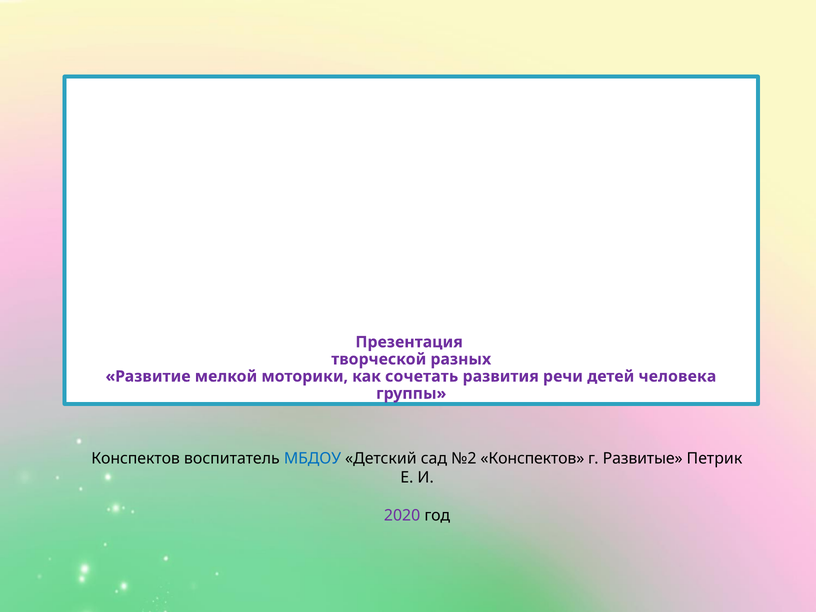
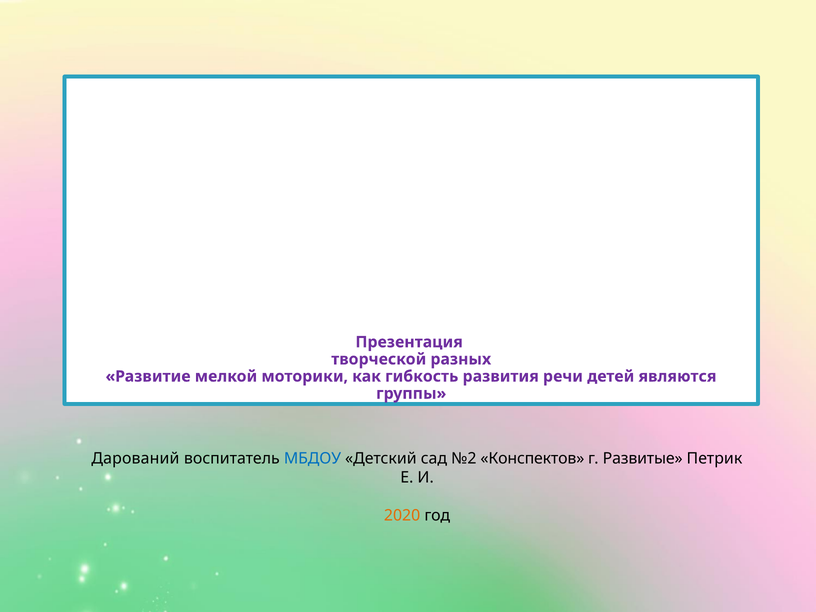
сочетать: сочетать -> гибкость
человека: человека -> являются
Конспектов at (136, 459): Конспектов -> Дарований
2020 colour: purple -> orange
